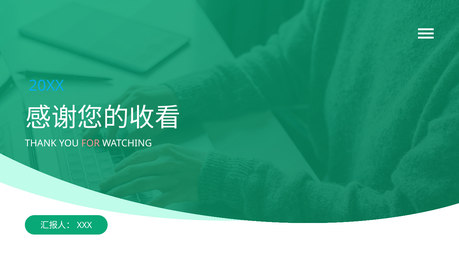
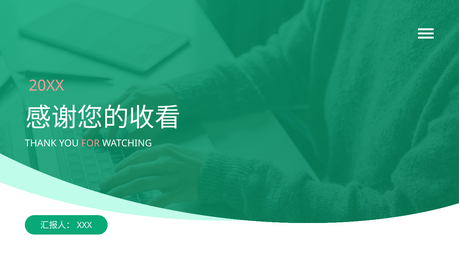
20XX colour: light blue -> pink
